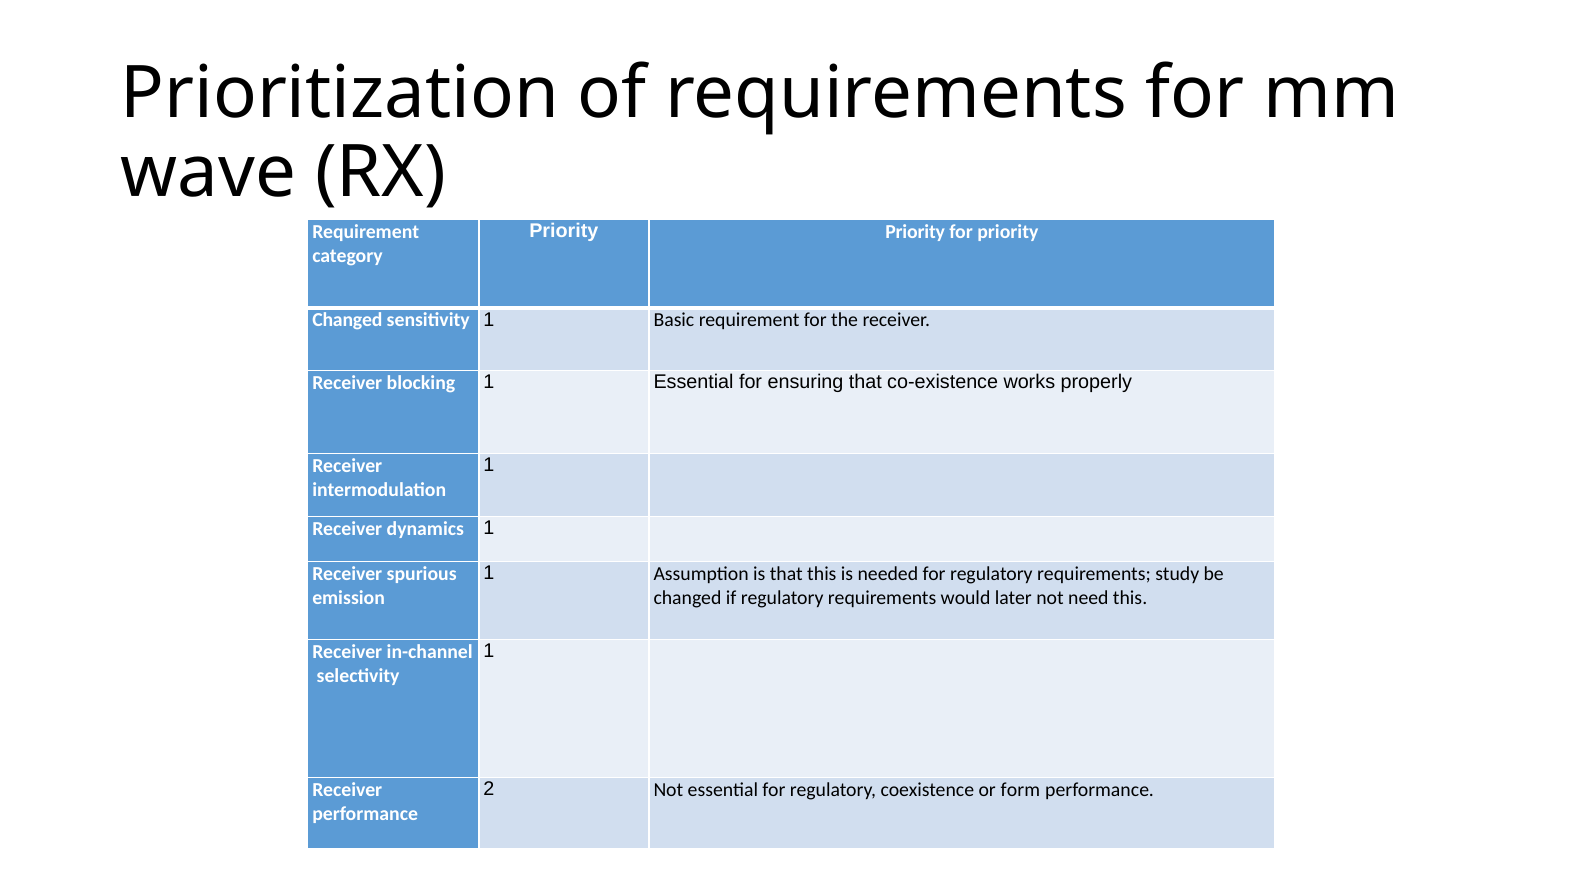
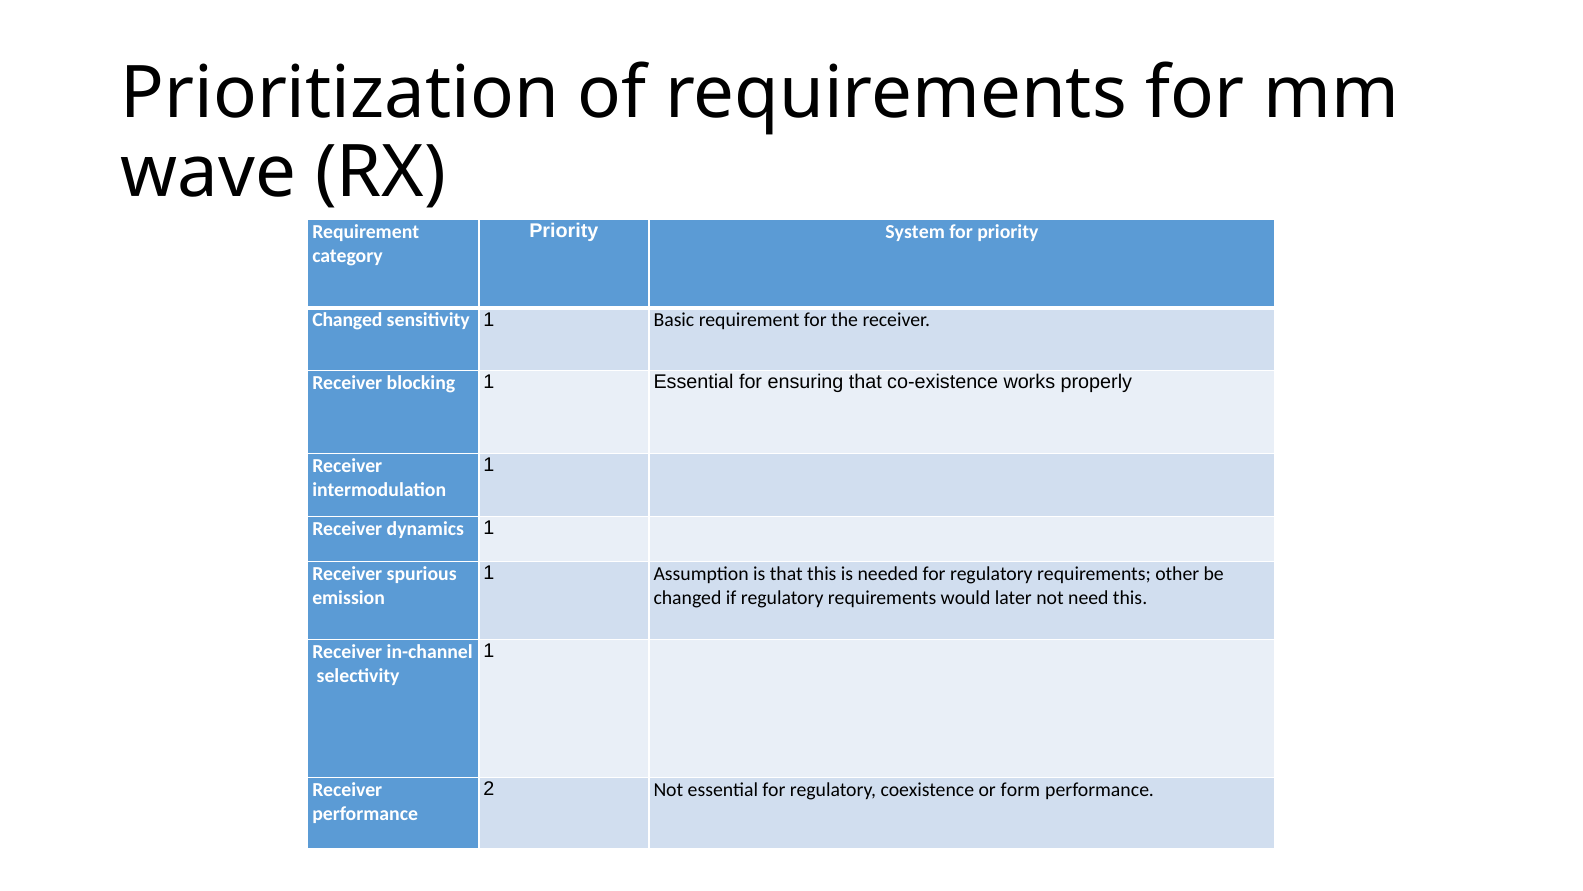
Priority Priority: Priority -> System
study: study -> other
